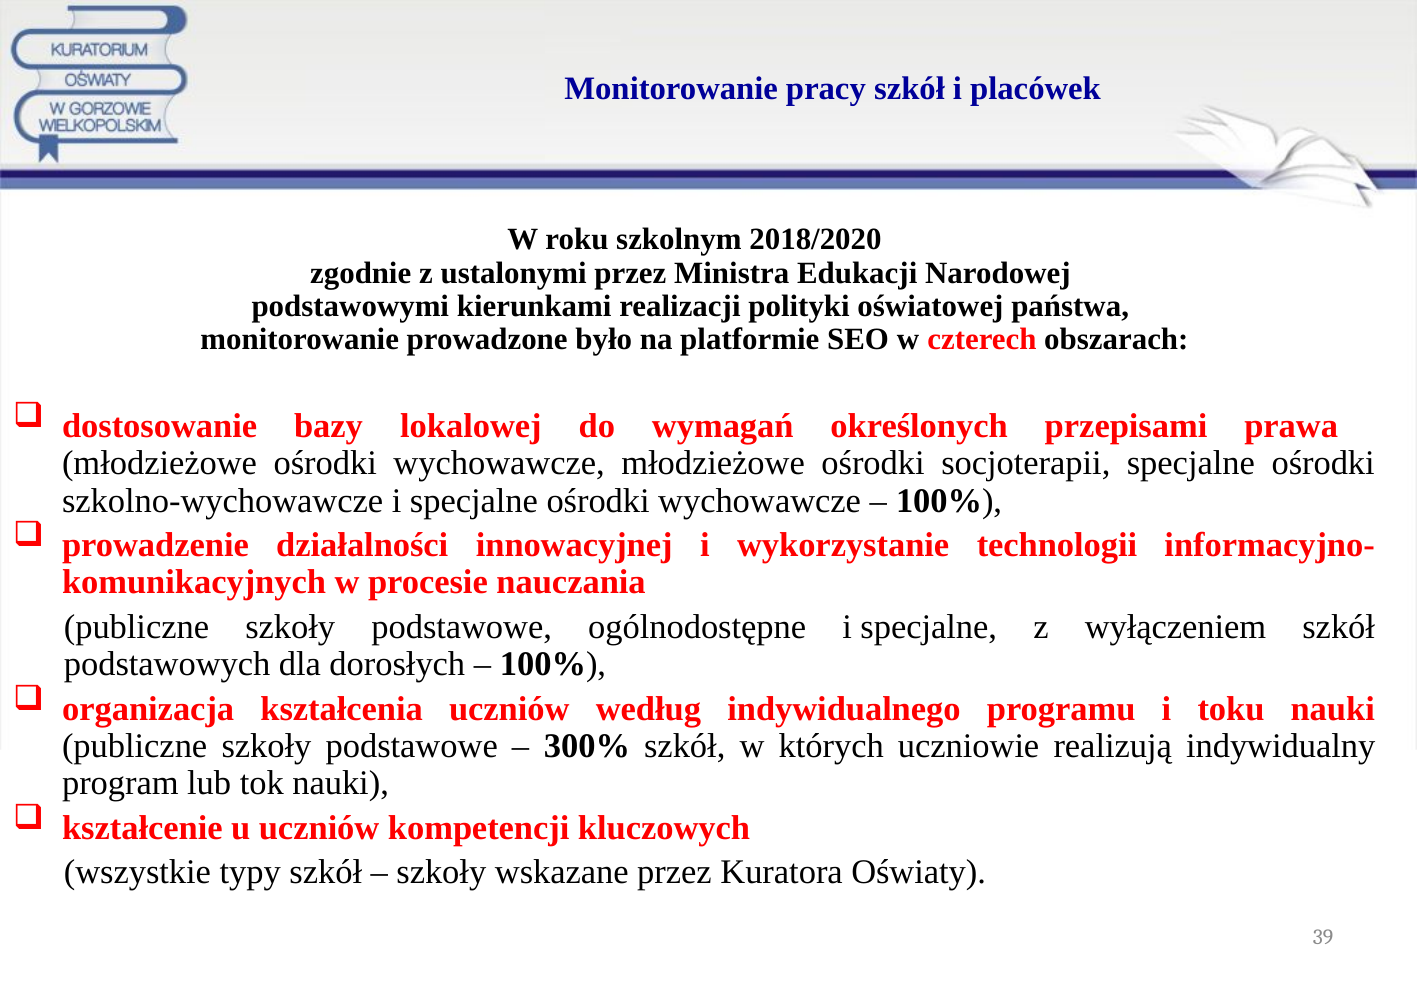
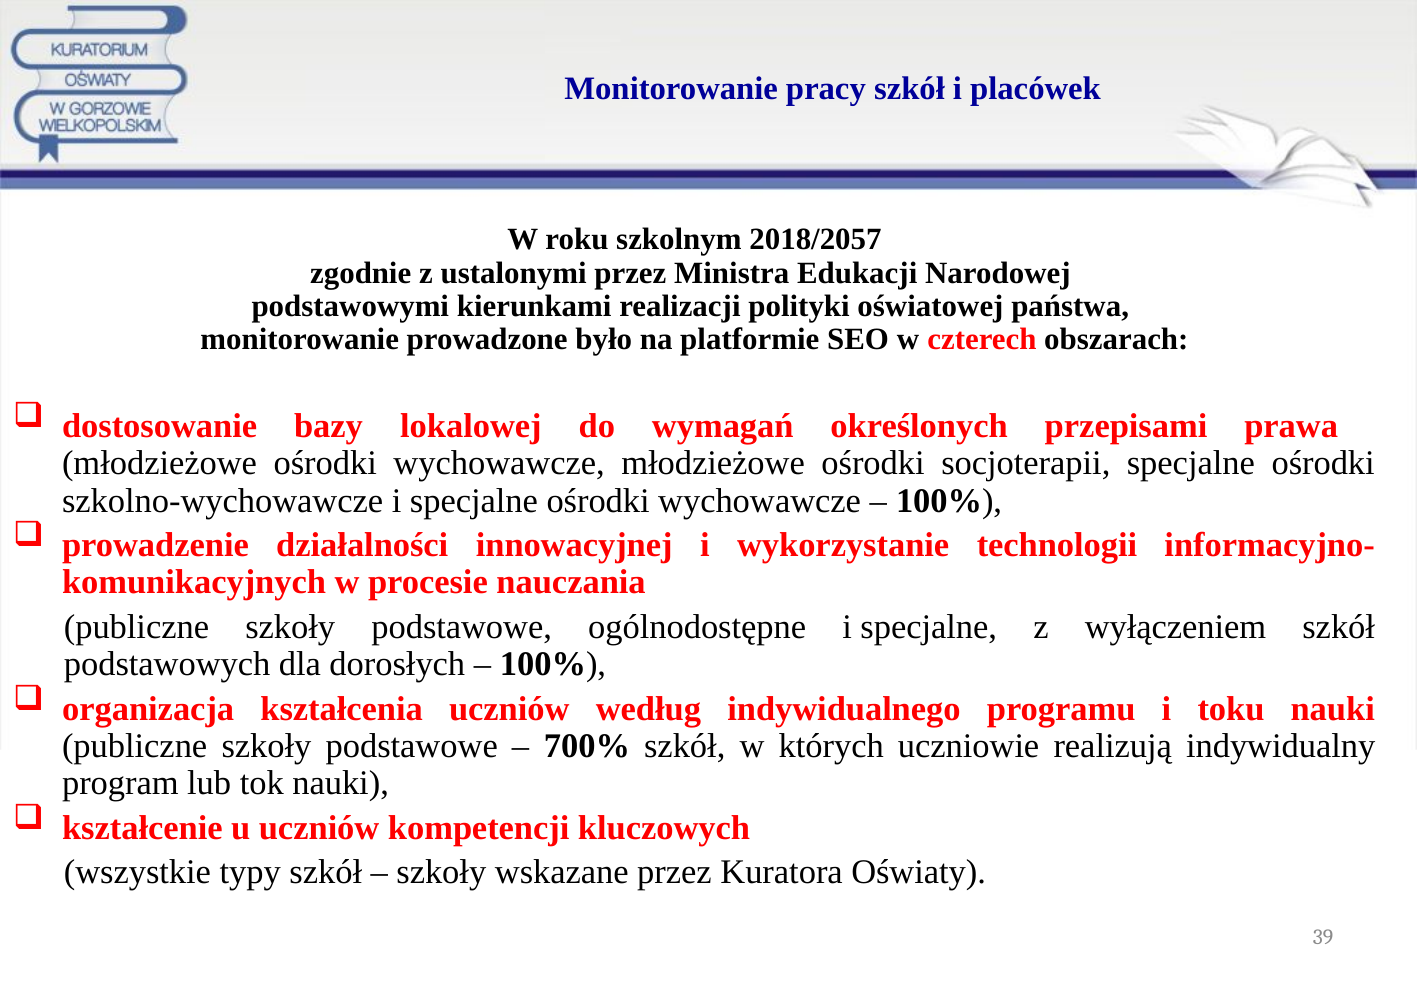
2018/2020: 2018/2020 -> 2018/2057
300%: 300% -> 700%
